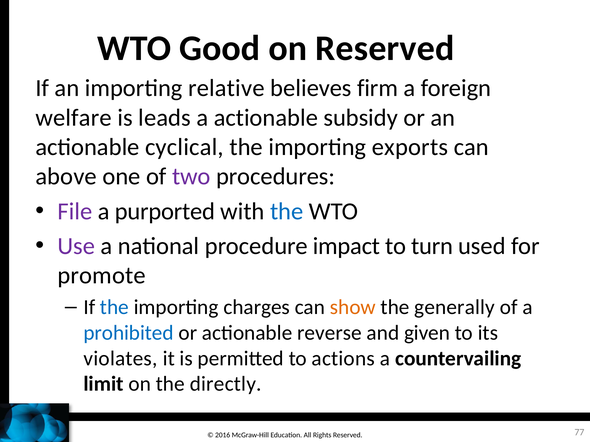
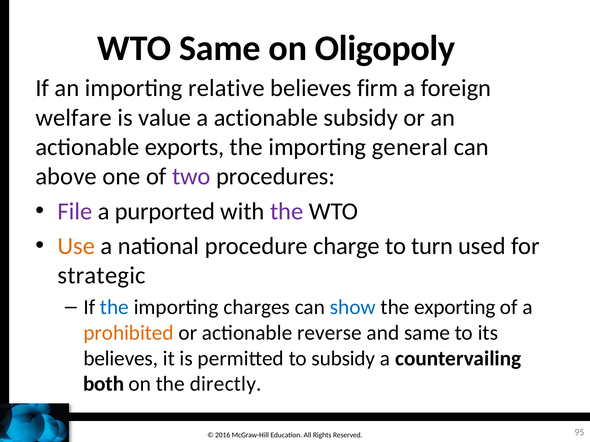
WTO Good: Good -> Same
on Reserved: Reserved -> Oligopoly
leads: leads -> value
cyclical: cyclical -> exports
exports: exports -> general
the at (287, 211) colour: blue -> purple
Use colour: purple -> orange
impact: impact -> charge
promote: promote -> strategic
show colour: orange -> blue
generally: generally -> exporting
prohibited colour: blue -> orange
and given: given -> same
violates at (121, 359): violates -> believes
to actions: actions -> subsidy
limit: limit -> both
77: 77 -> 95
